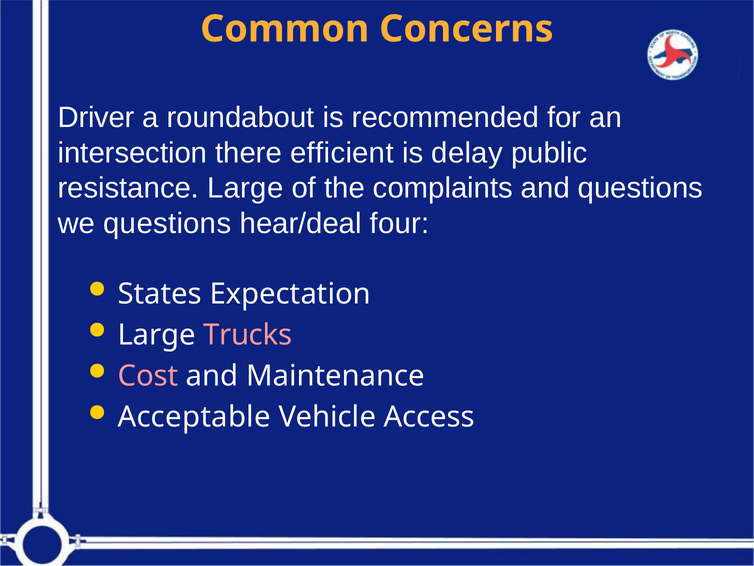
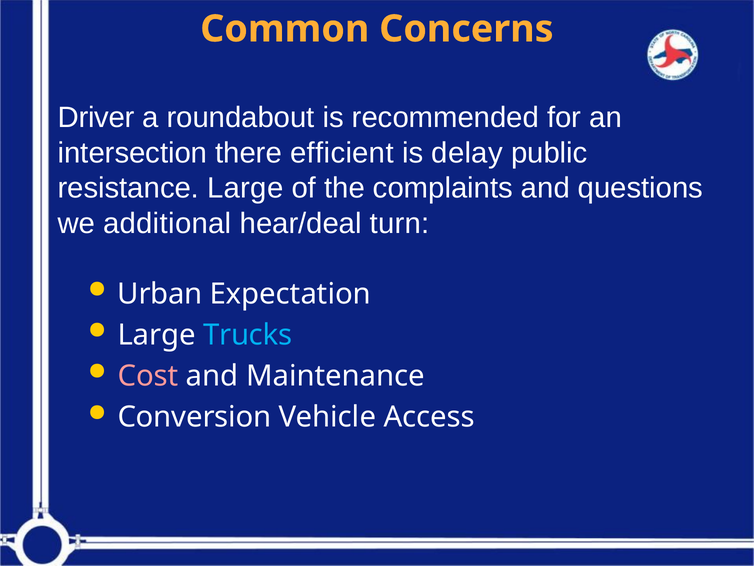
we questions: questions -> additional
four: four -> turn
States: States -> Urban
Trucks colour: pink -> light blue
Acceptable: Acceptable -> Conversion
